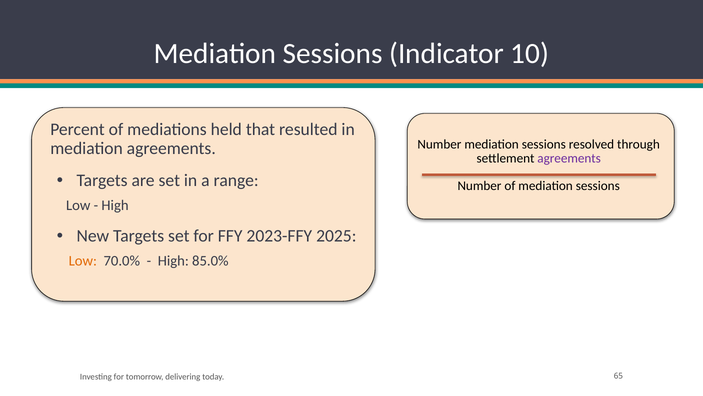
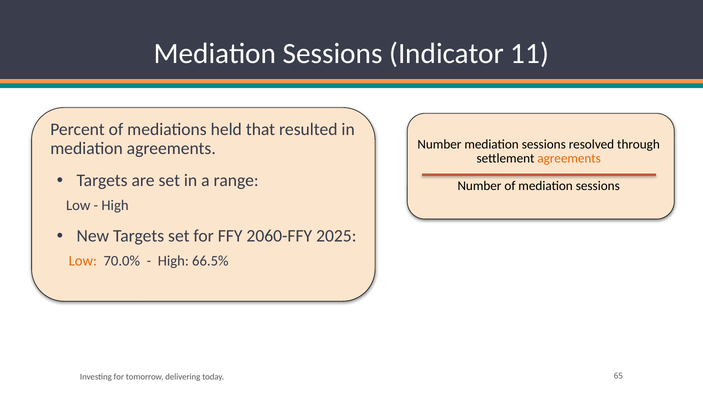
10: 10 -> 11
agreements at (569, 158) colour: purple -> orange
2023-FFY: 2023-FFY -> 2060-FFY
85.0%: 85.0% -> 66.5%
